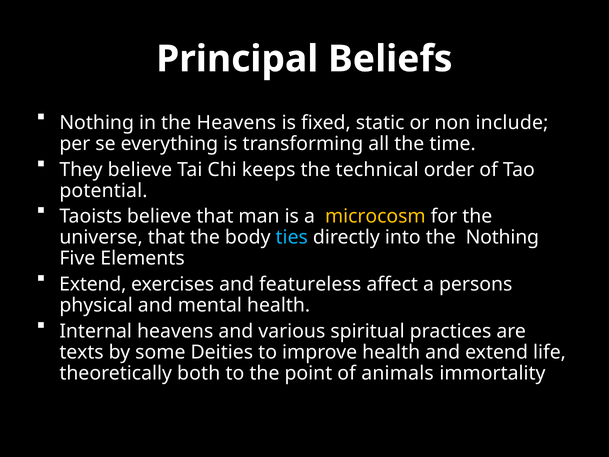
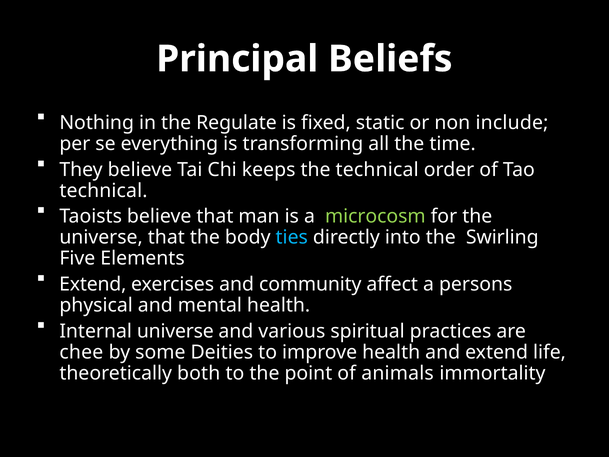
the Heavens: Heavens -> Regulate
potential at (103, 191): potential -> technical
microcosm colour: yellow -> light green
the Nothing: Nothing -> Swirling
featureless: featureless -> community
Internal heavens: heavens -> universe
texts: texts -> chee
